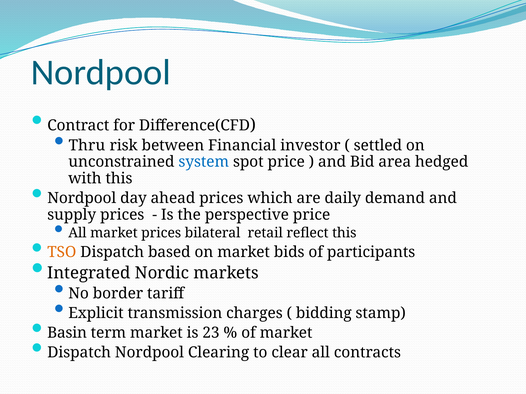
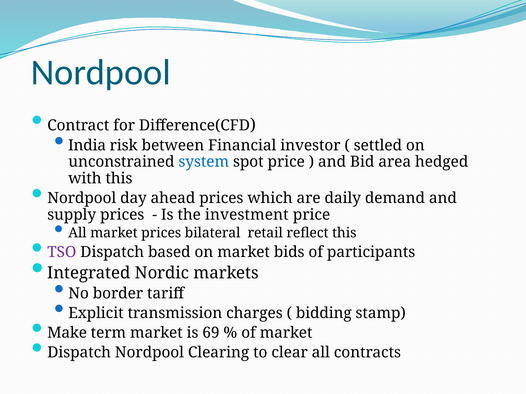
Thru: Thru -> India
perspective: perspective -> investment
TSO colour: orange -> purple
Basin: Basin -> Make
23: 23 -> 69
